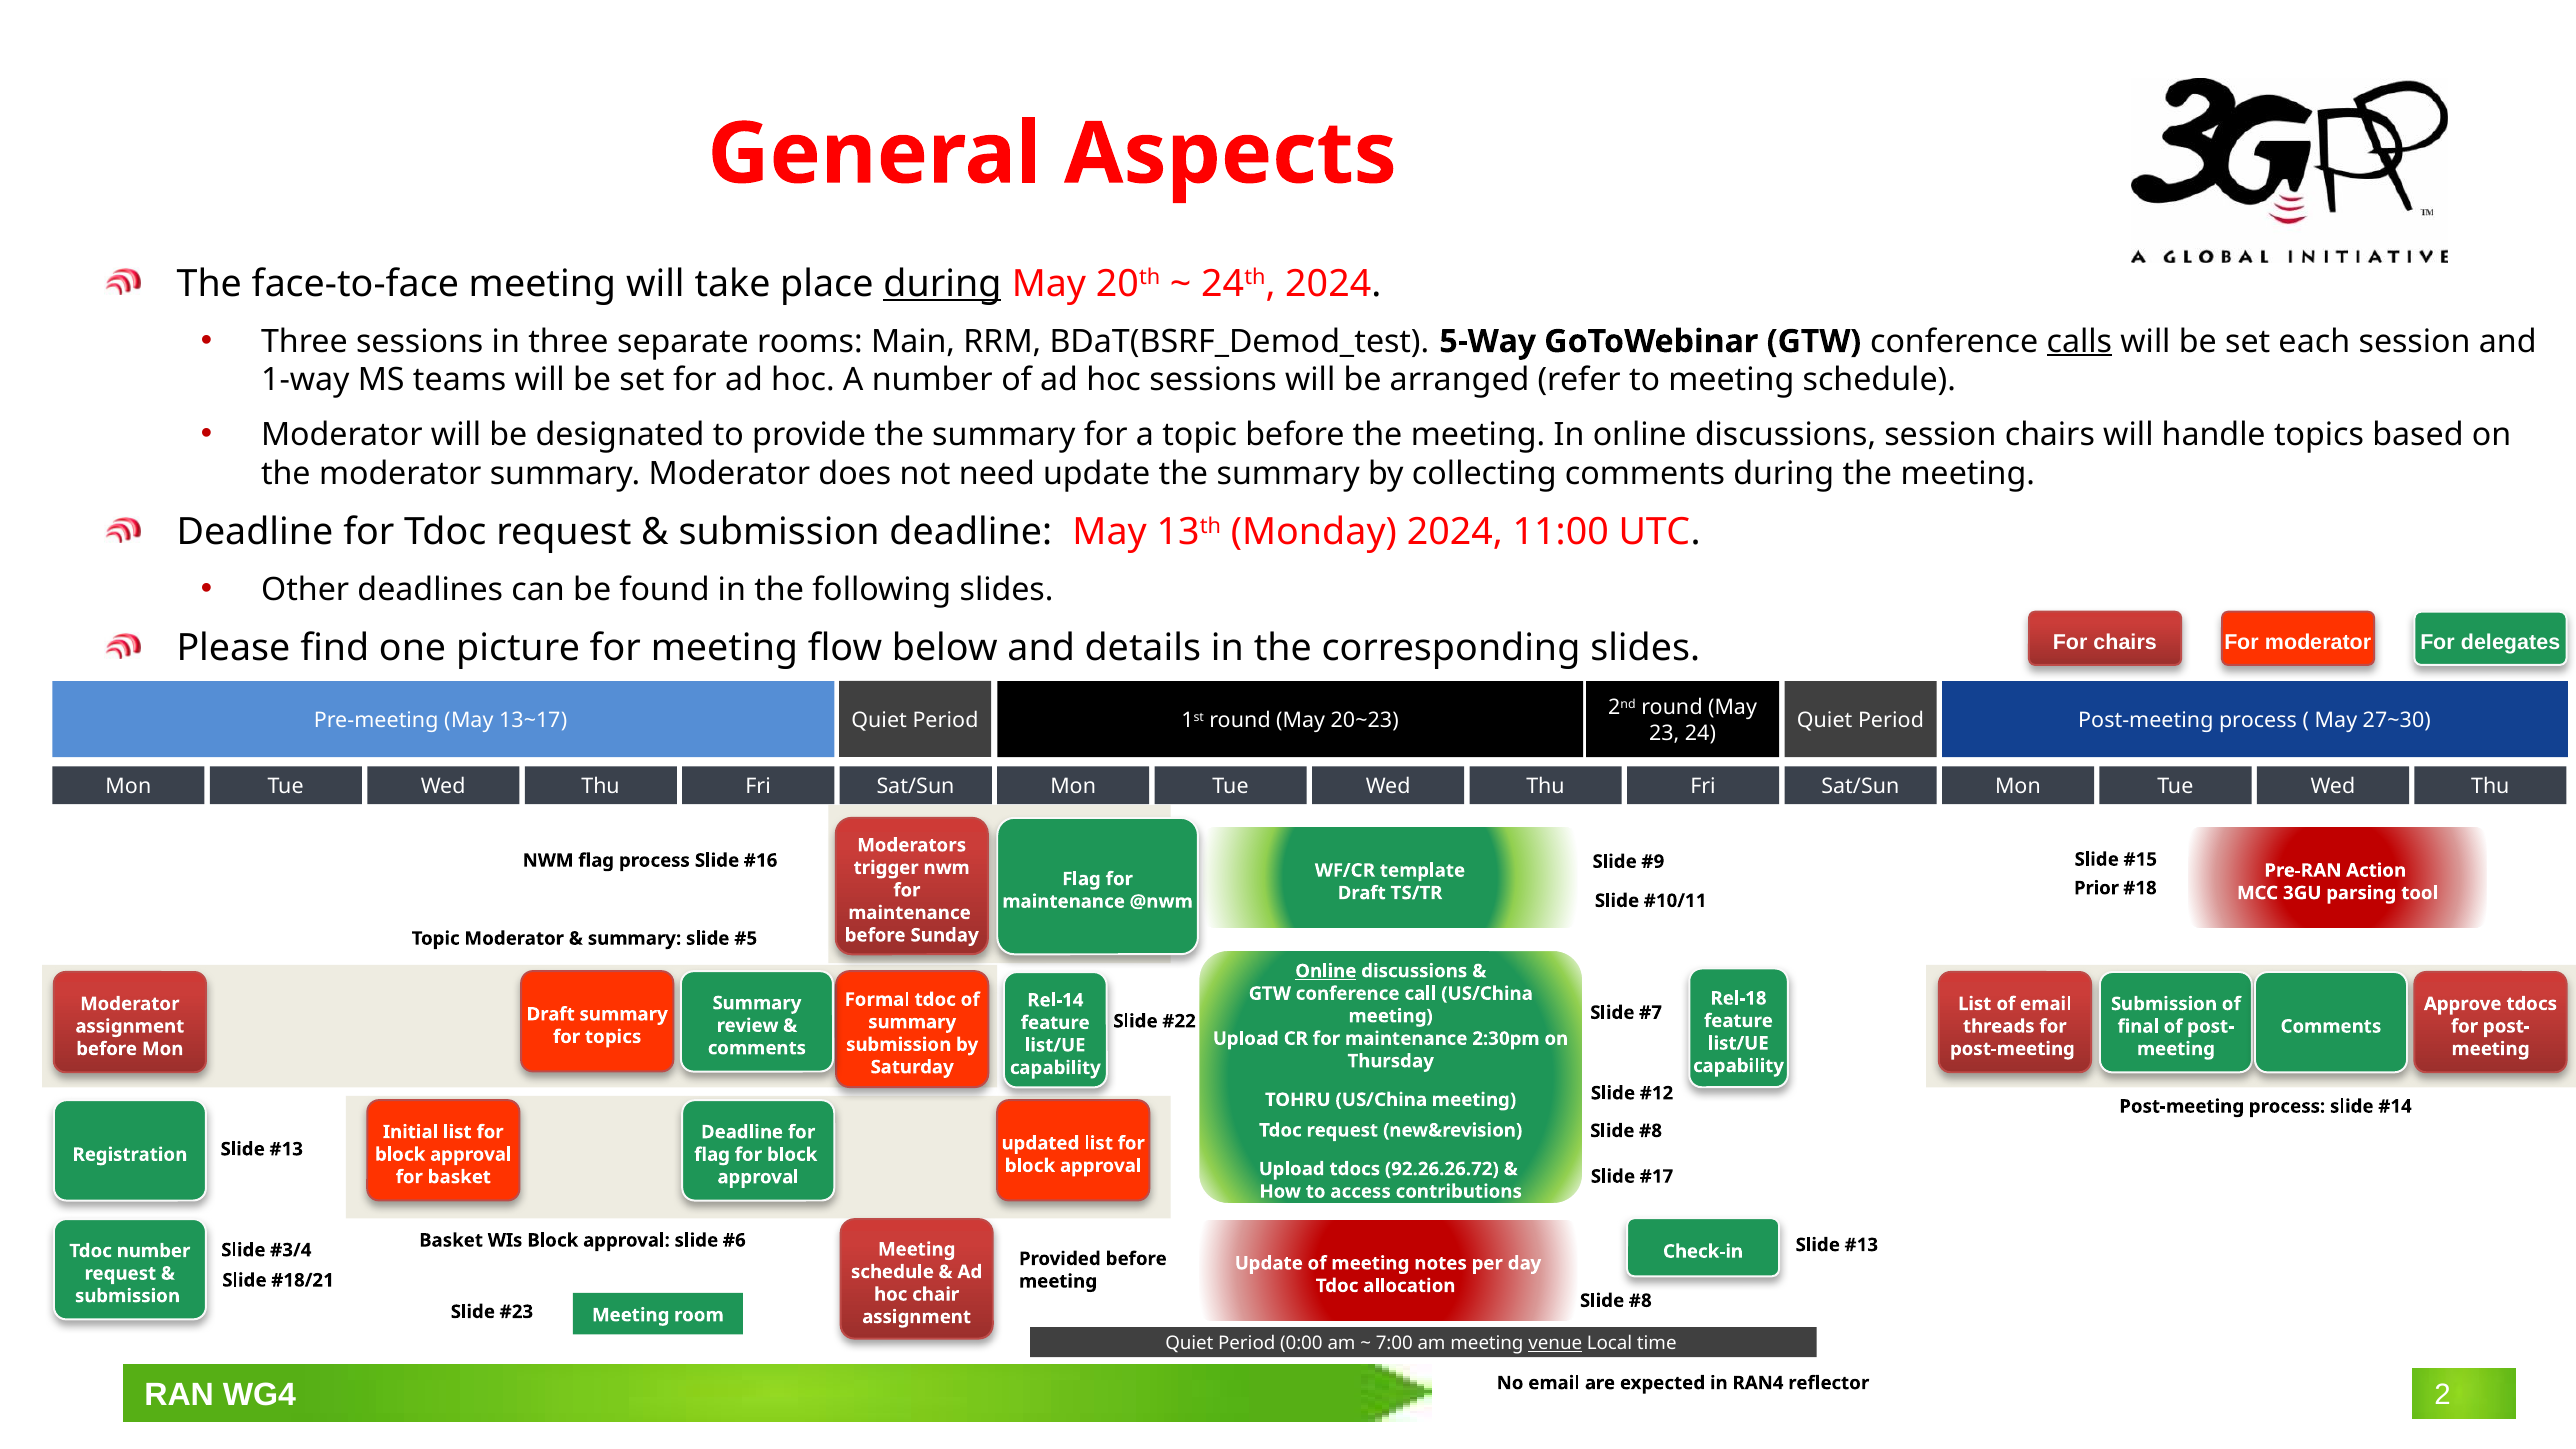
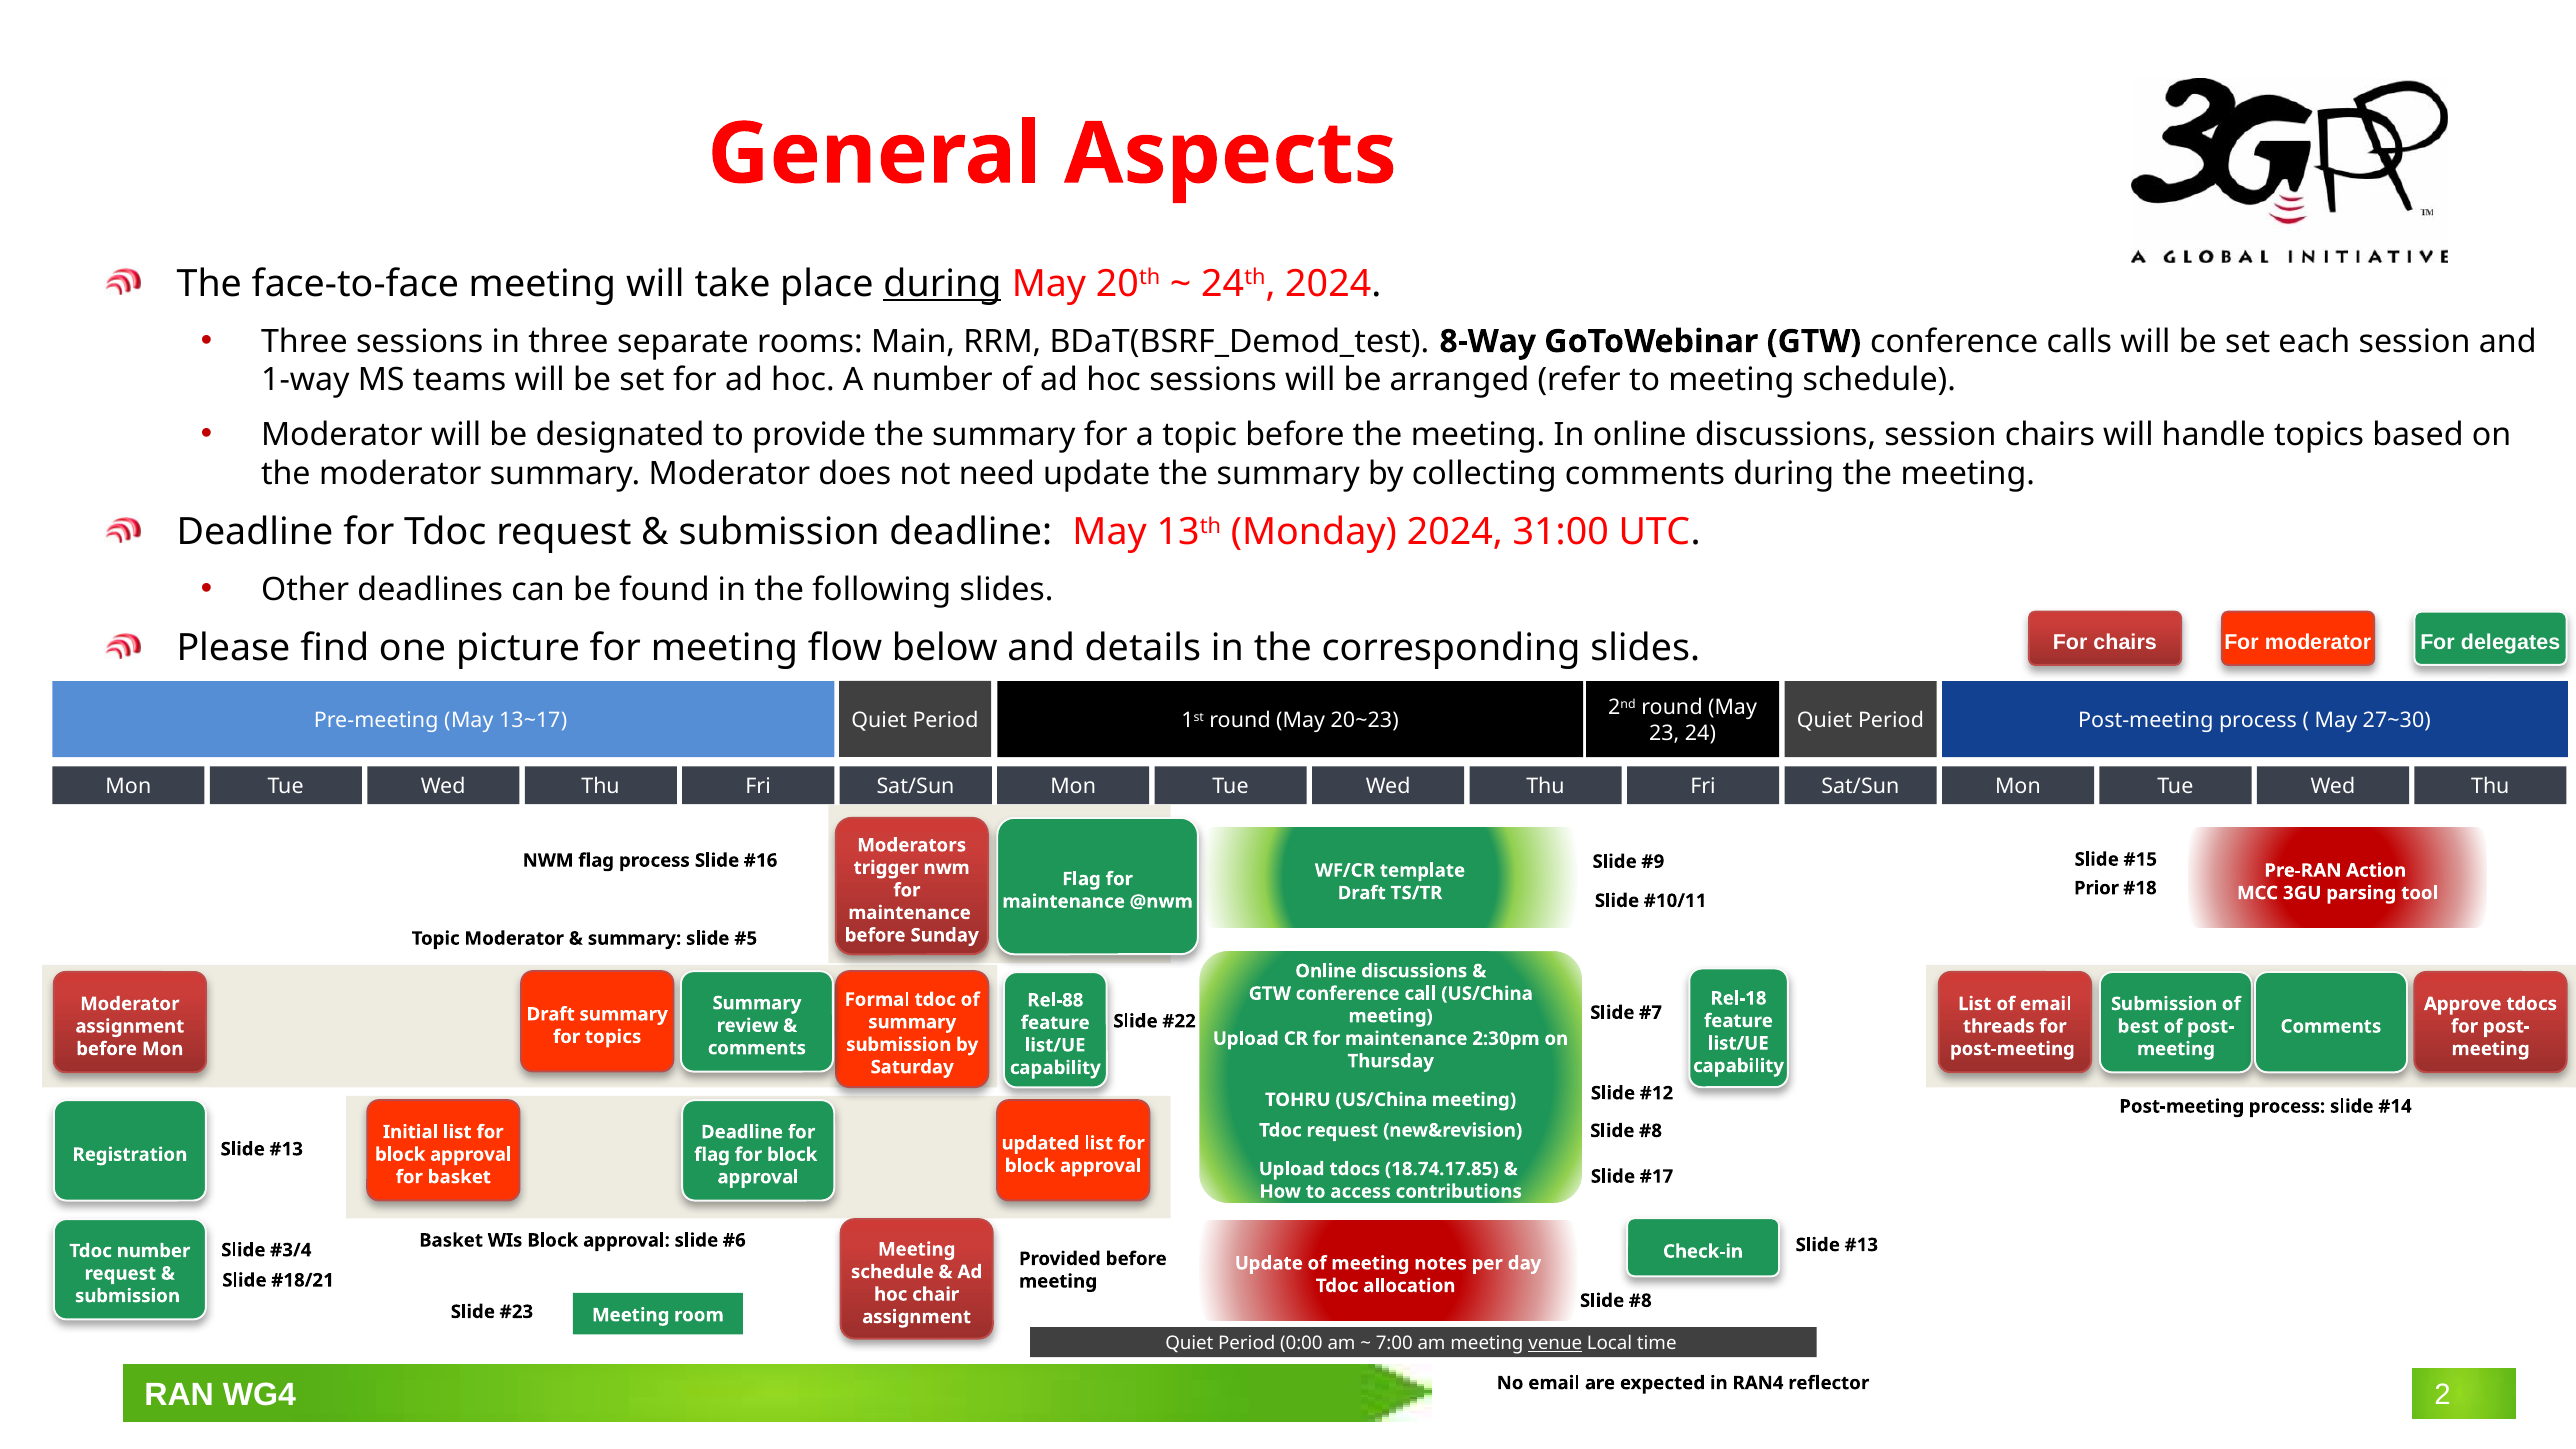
5-Way: 5-Way -> 8-Way
calls underline: present -> none
11:00: 11:00 -> 31:00
Online at (1326, 971) underline: present -> none
Rel-14: Rel-14 -> Rel-88
final: final -> best
92.26.26.72: 92.26.26.72 -> 18.74.17.85
